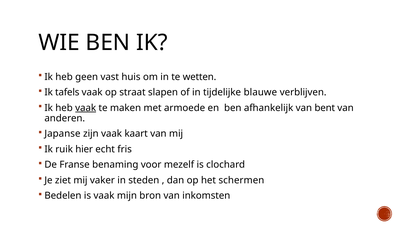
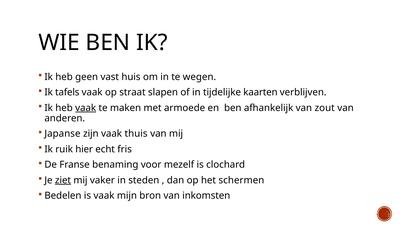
wetten: wetten -> wegen
blauwe: blauwe -> kaarten
bent: bent -> zout
kaart: kaart -> thuis
ziet underline: none -> present
